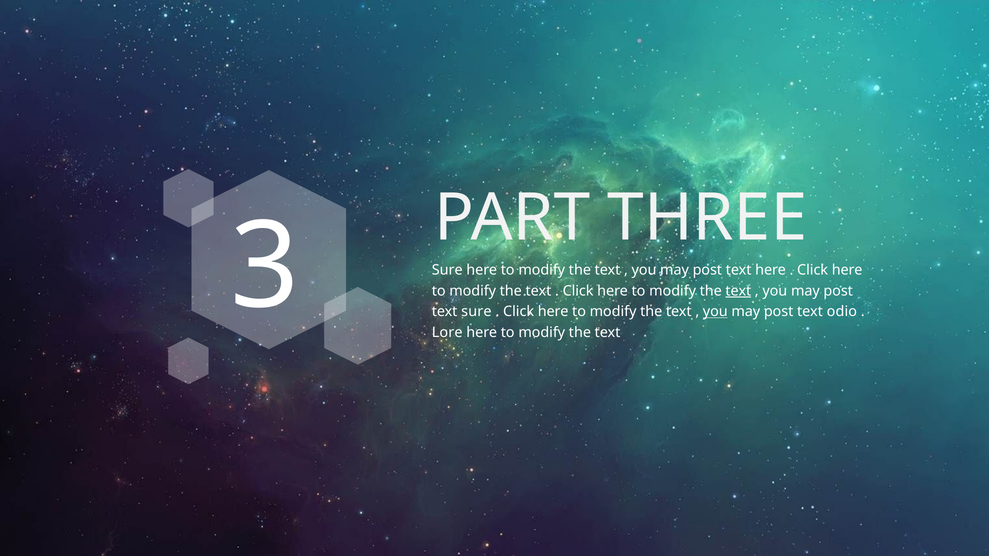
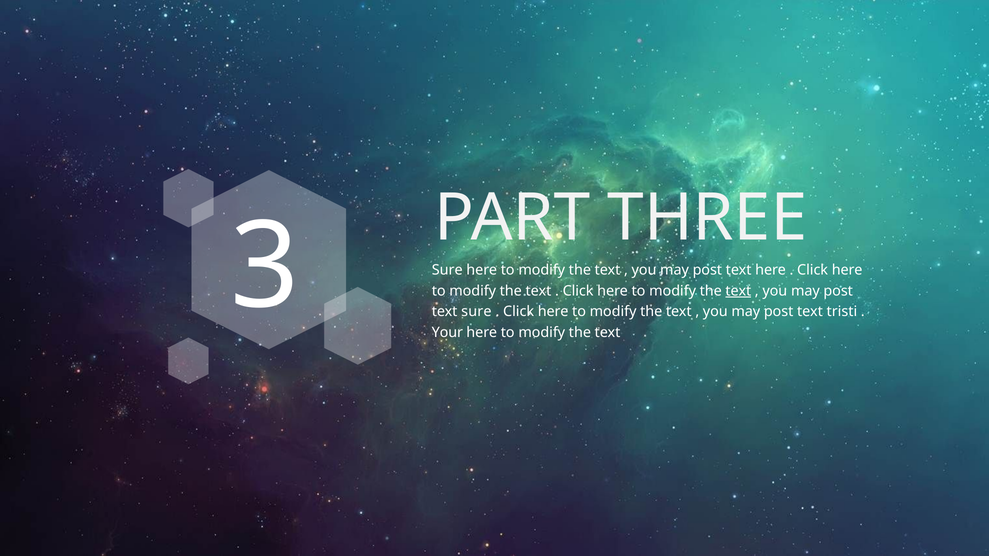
you at (715, 312) underline: present -> none
odio: odio -> tristi
Lore: Lore -> Your
